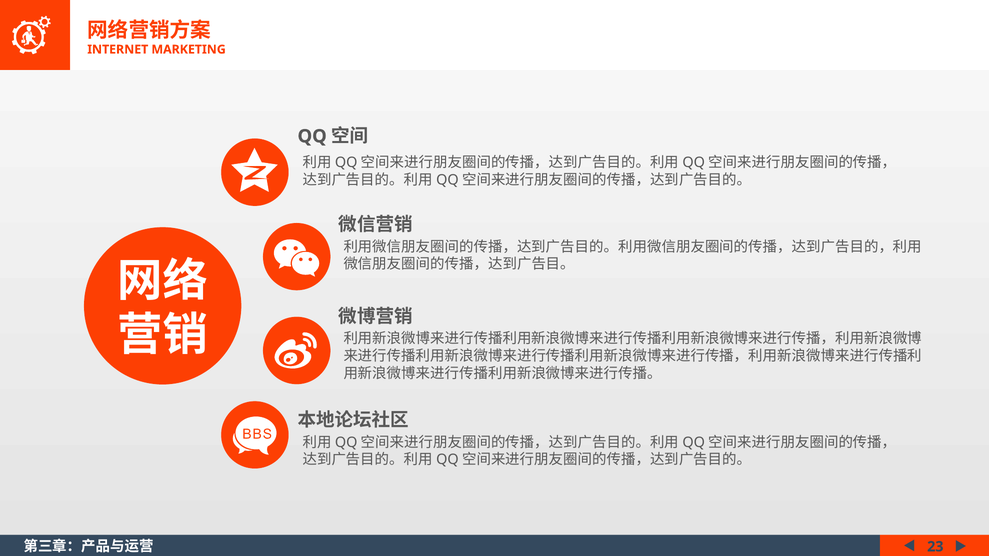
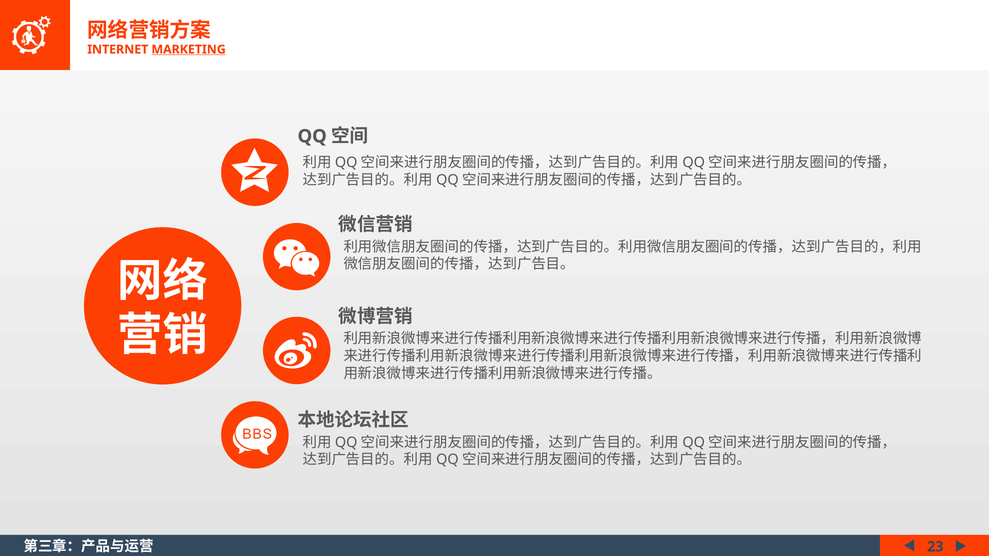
MARKETING underline: none -> present
